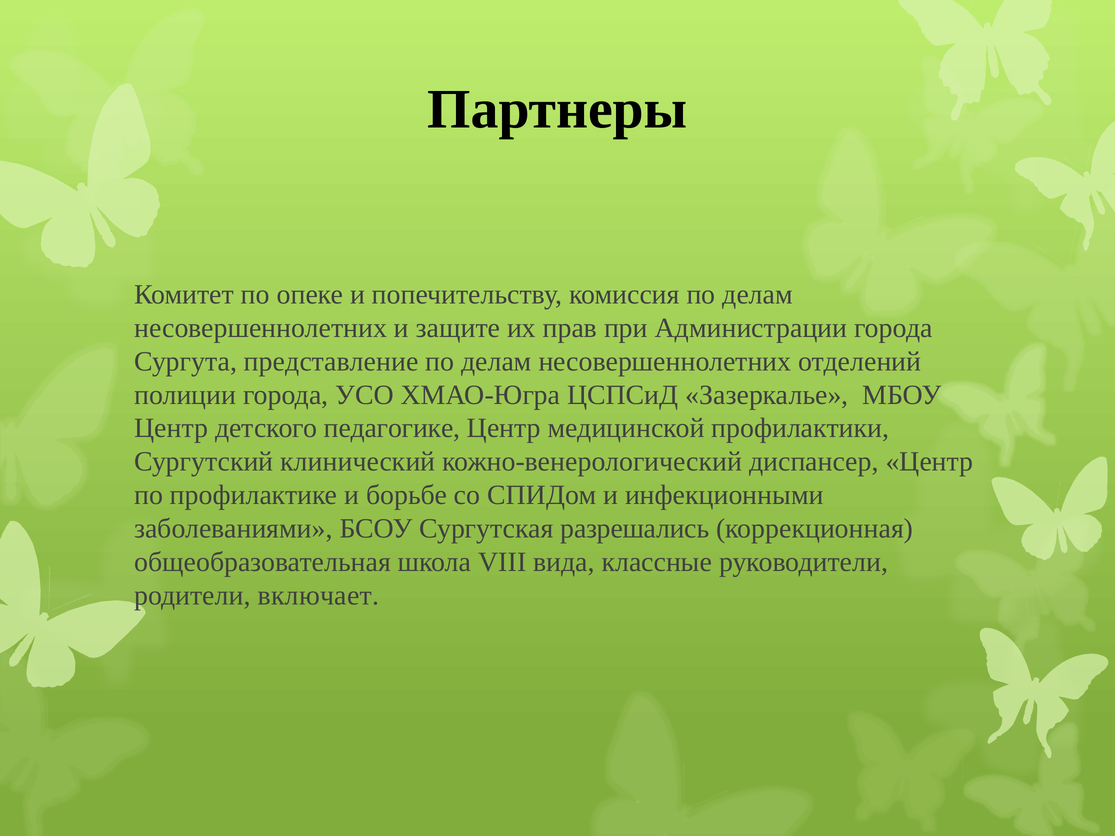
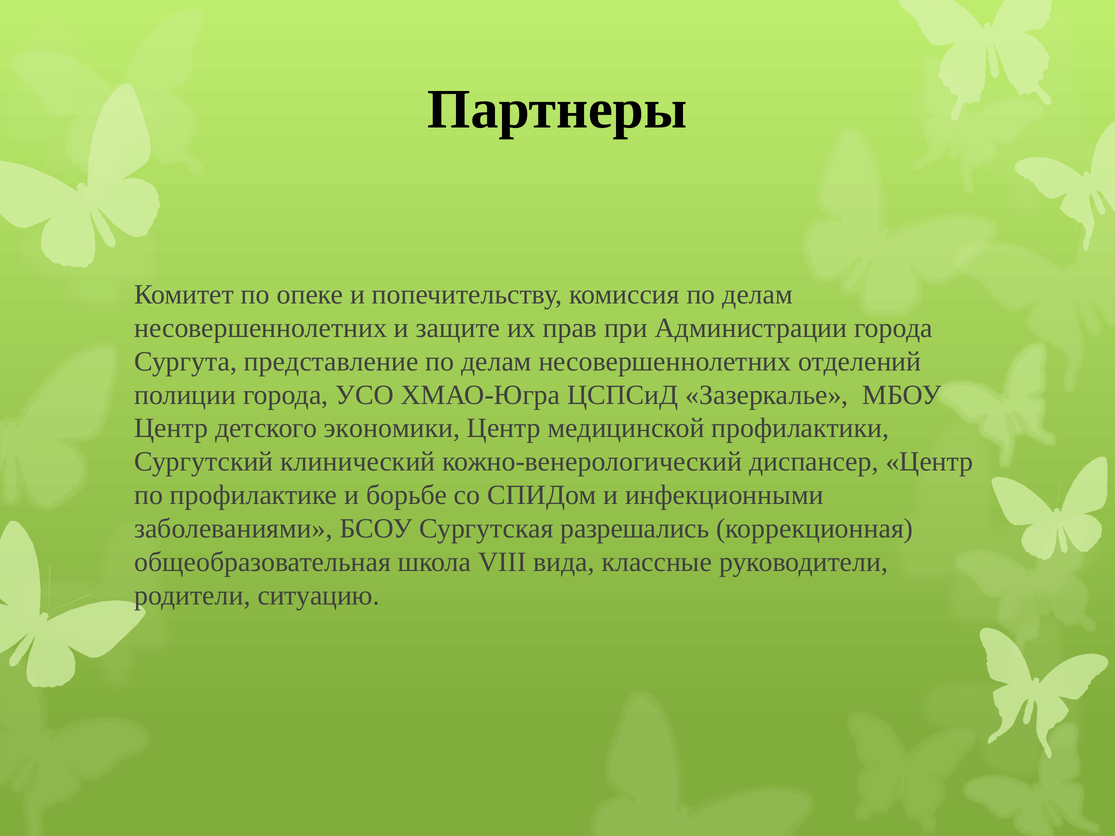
педагогике: педагогике -> экономики
включает: включает -> ситуацию
